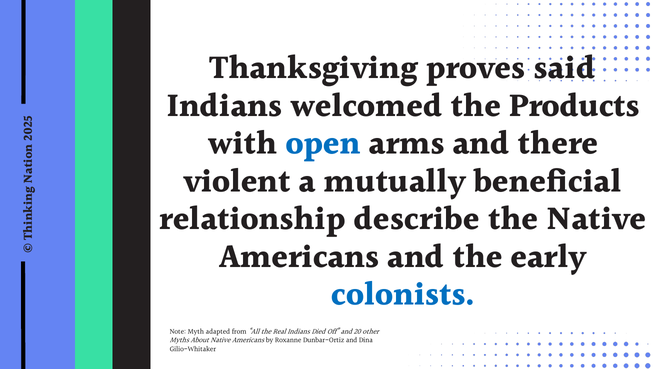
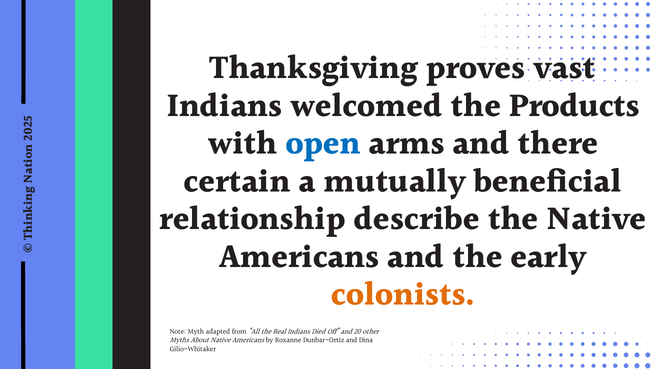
said: said -> vast
violent: violent -> certain
colonists colour: blue -> orange
